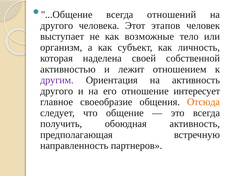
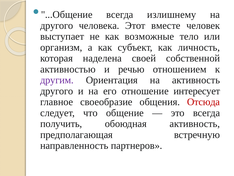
отношений: отношений -> излишнему
этапов: этапов -> вместе
лежит: лежит -> речью
Отсюда colour: orange -> red
